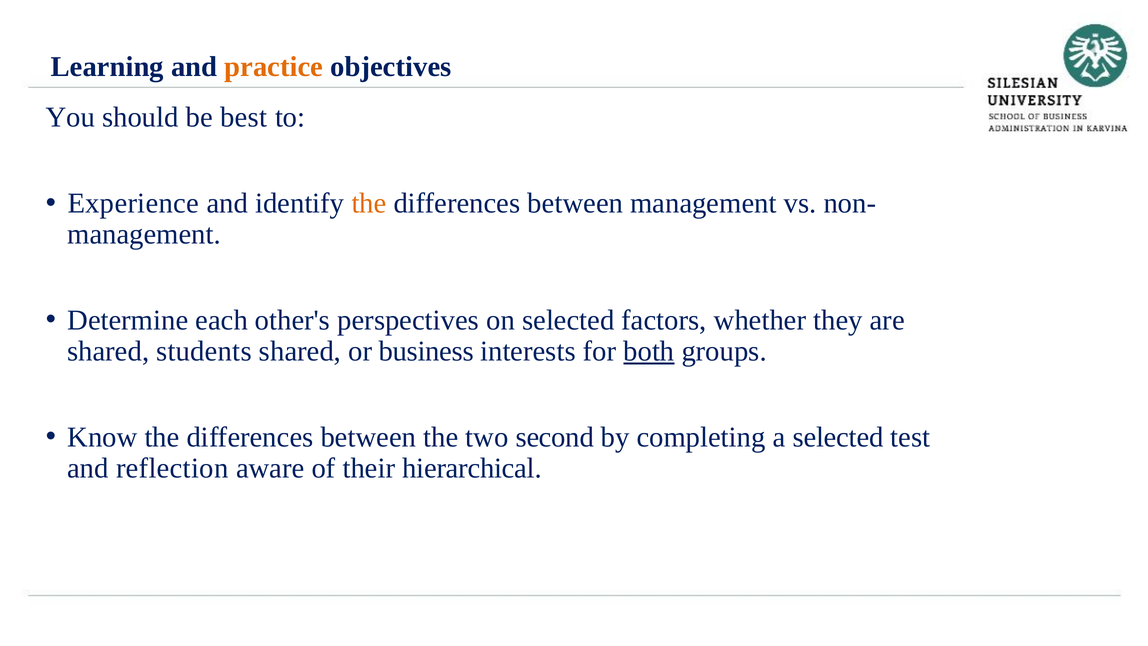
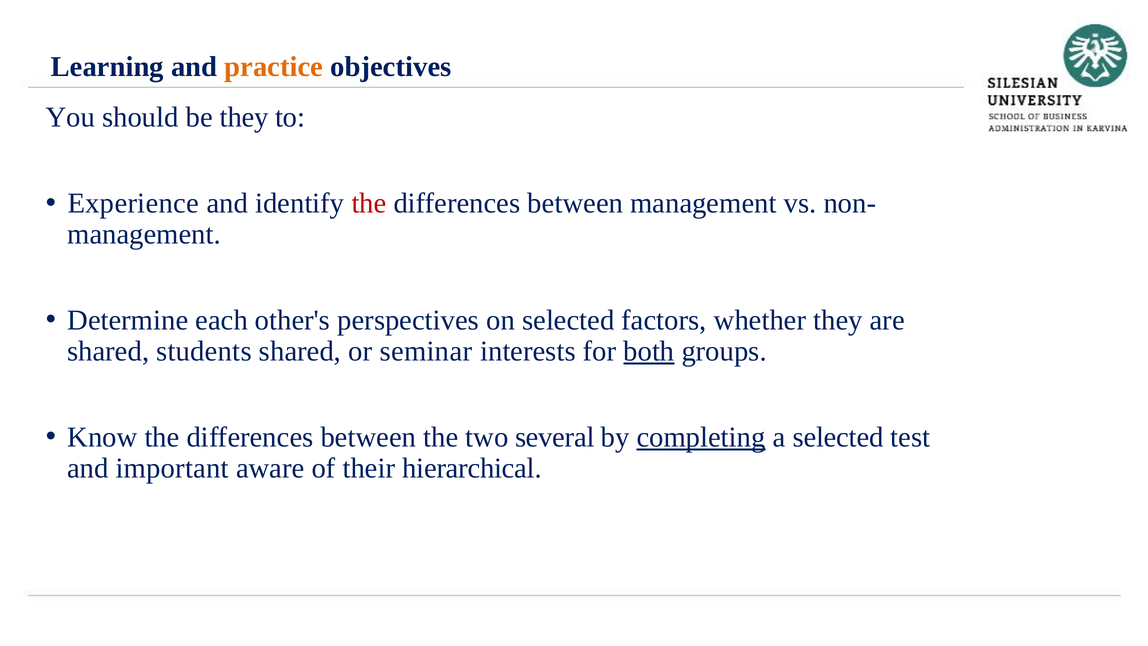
be best: best -> they
the at (369, 203) colour: orange -> red
business: business -> seminar
second: second -> several
completing underline: none -> present
reflection: reflection -> important
